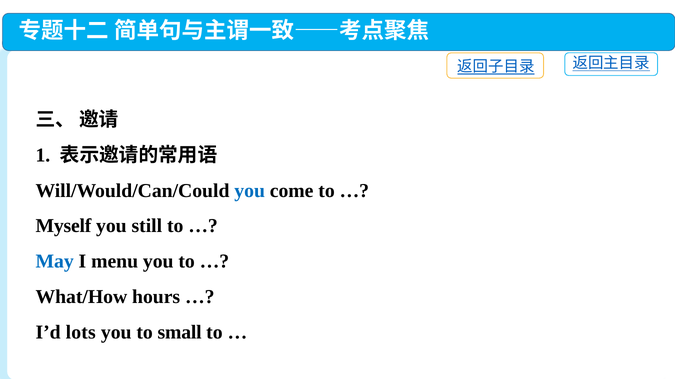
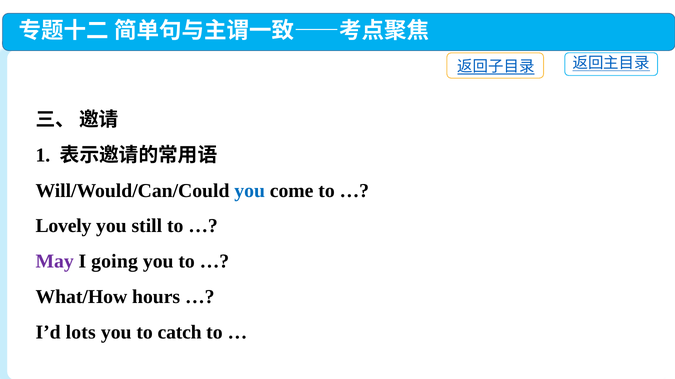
Myself: Myself -> Lovely
May colour: blue -> purple
menu: menu -> going
small: small -> catch
